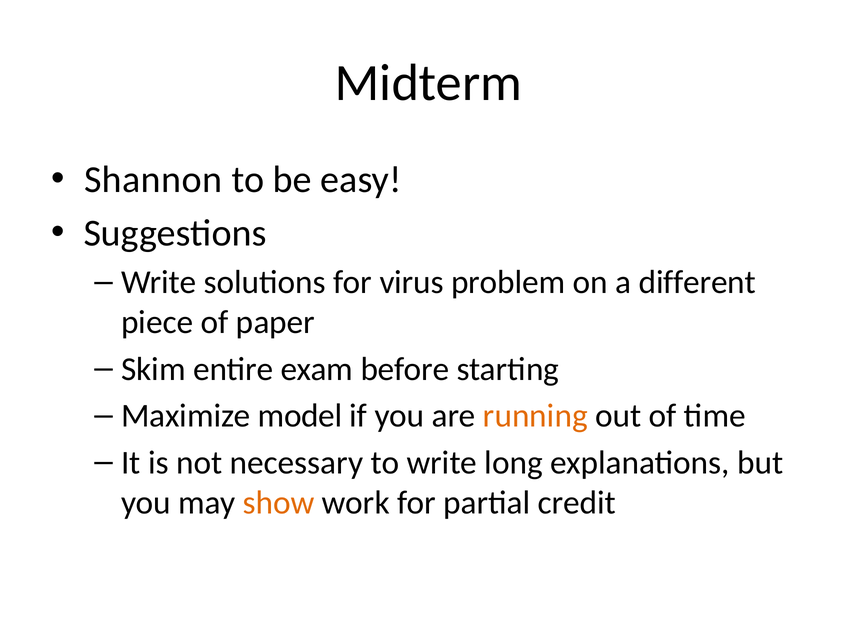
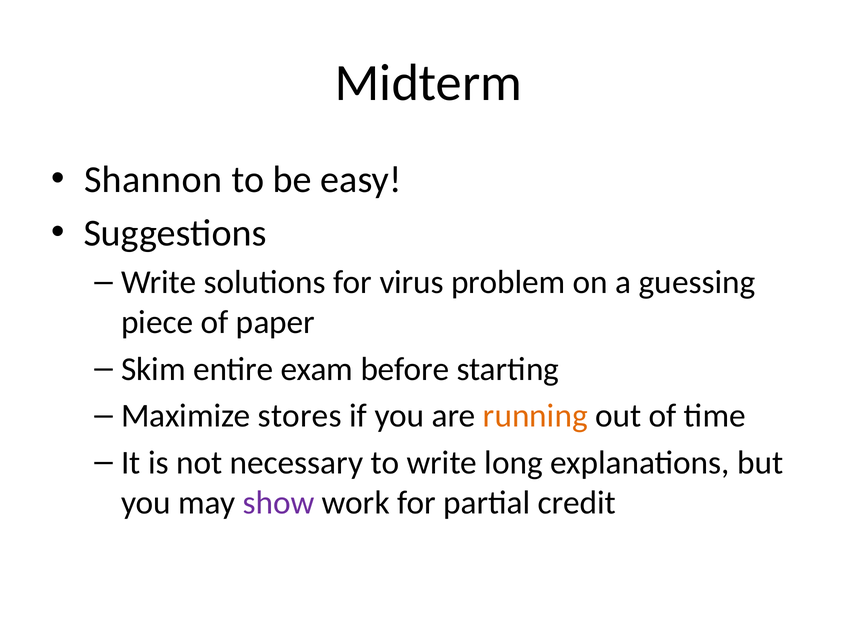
different: different -> guessing
model: model -> stores
show colour: orange -> purple
